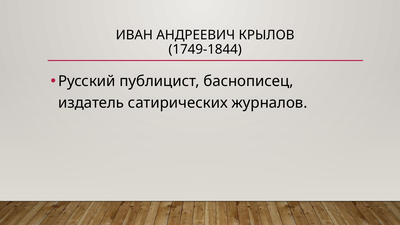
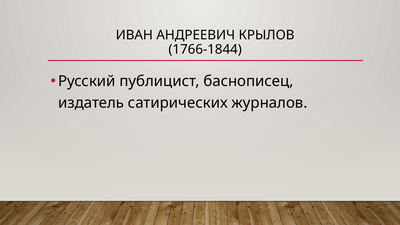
1749-1844: 1749-1844 -> 1766-1844
